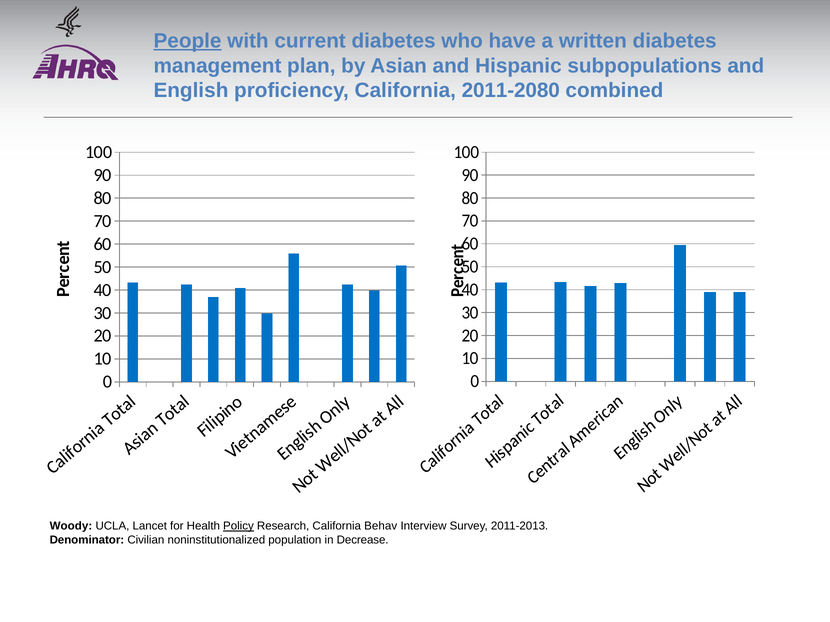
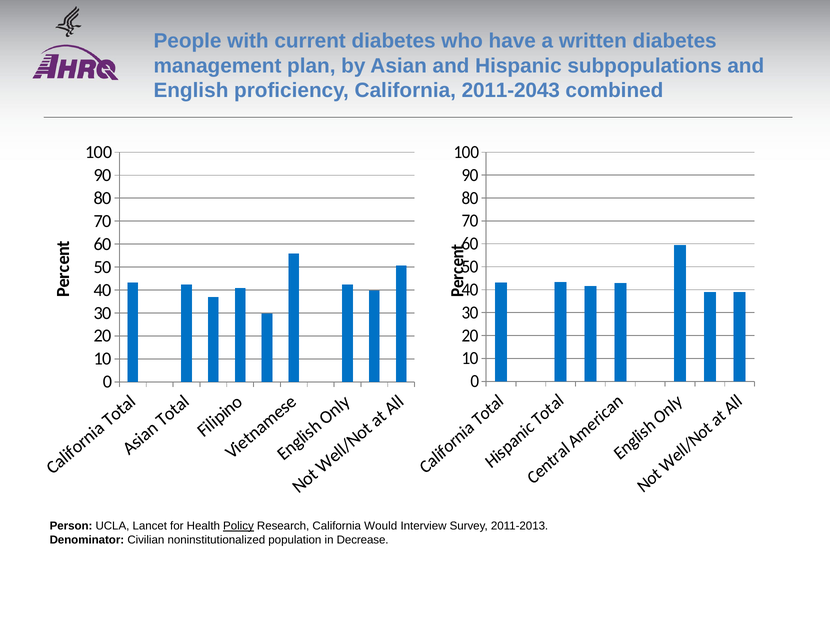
People underline: present -> none
2011-2080: 2011-2080 -> 2011-2043
Woody: Woody -> Person
Behav: Behav -> Would
